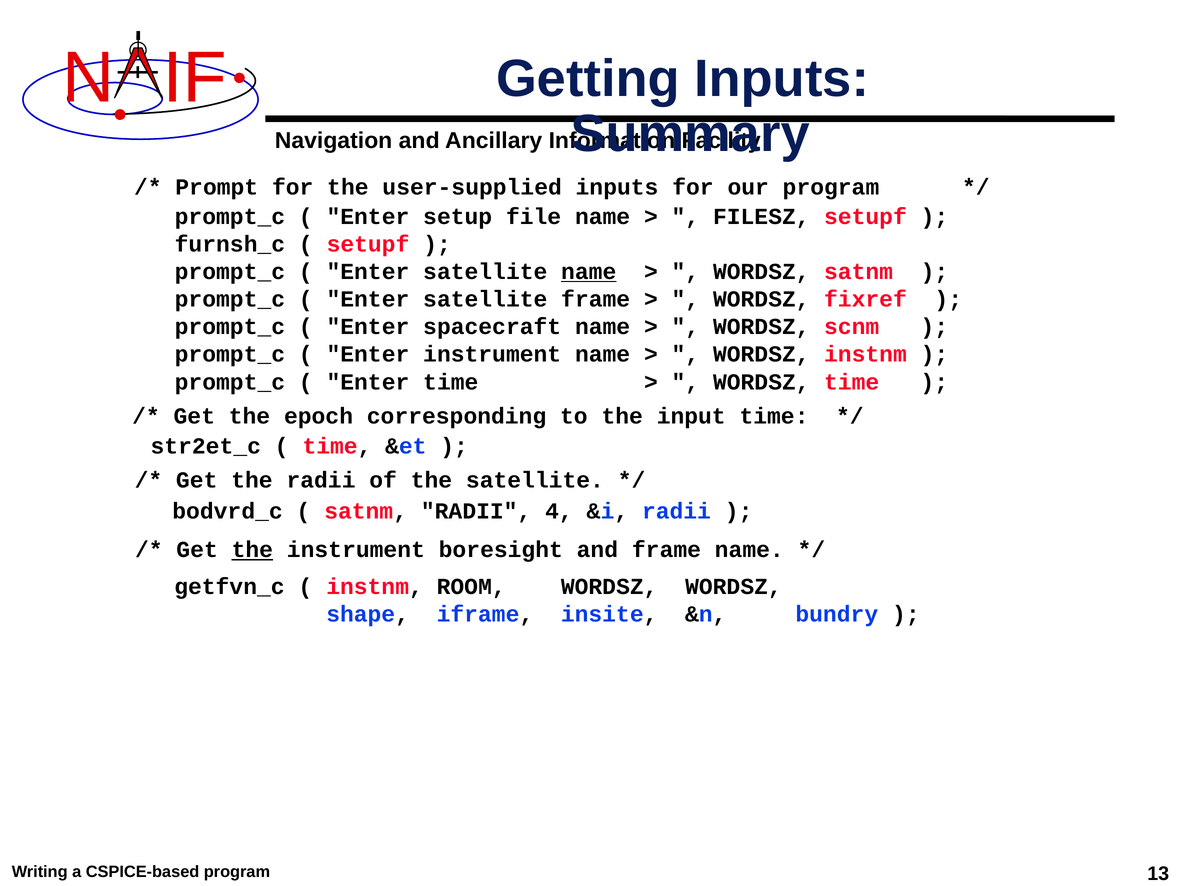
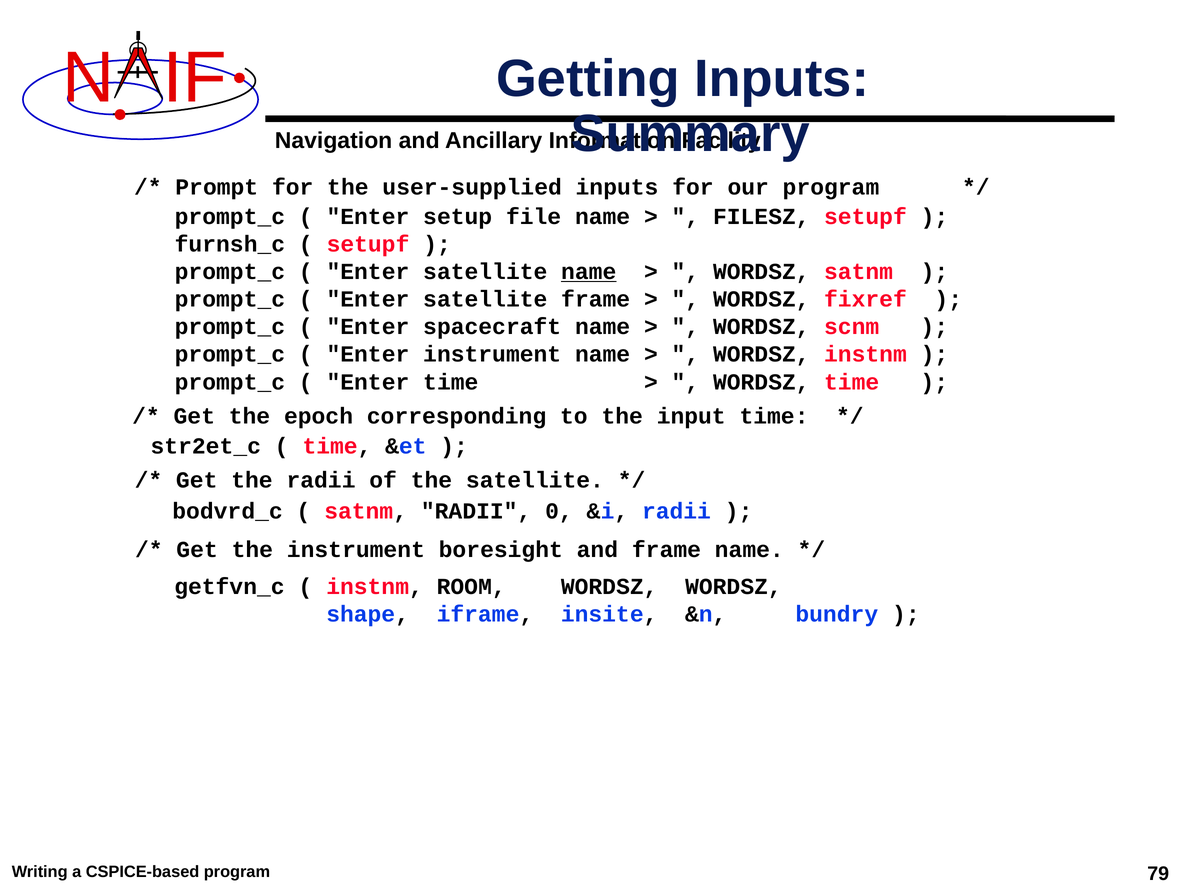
4: 4 -> 0
the at (252, 550) underline: present -> none
13: 13 -> 79
